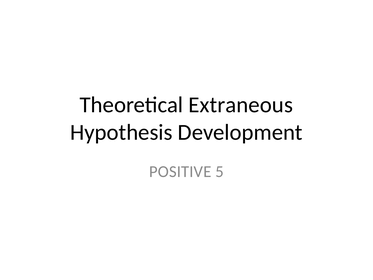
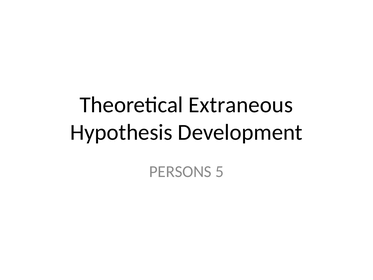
POSITIVE: POSITIVE -> PERSONS
